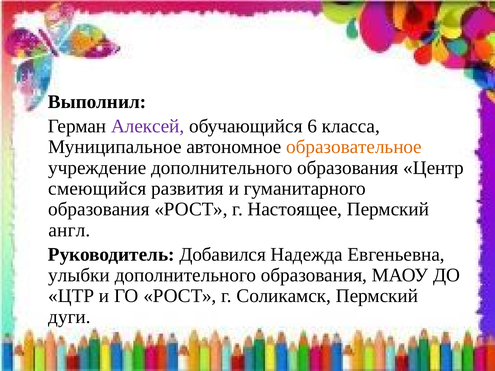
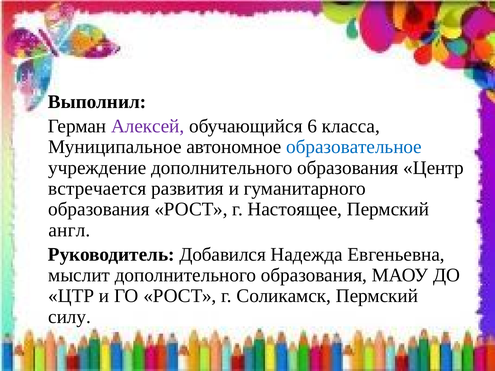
образовательное colour: orange -> blue
смеющийся: смеющийся -> встречается
улыбки: улыбки -> мыслит
дуги: дуги -> силу
